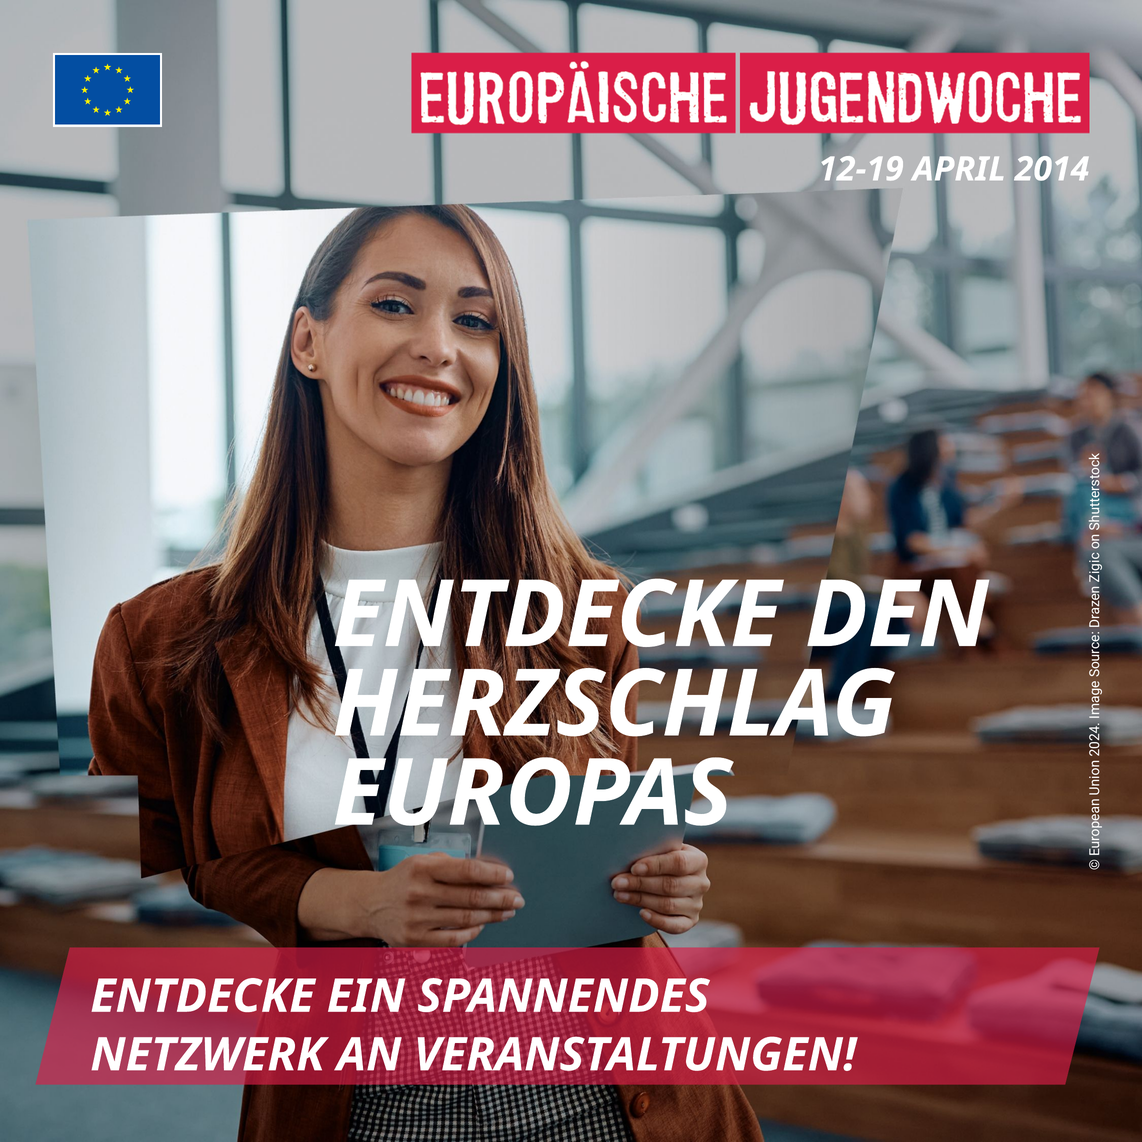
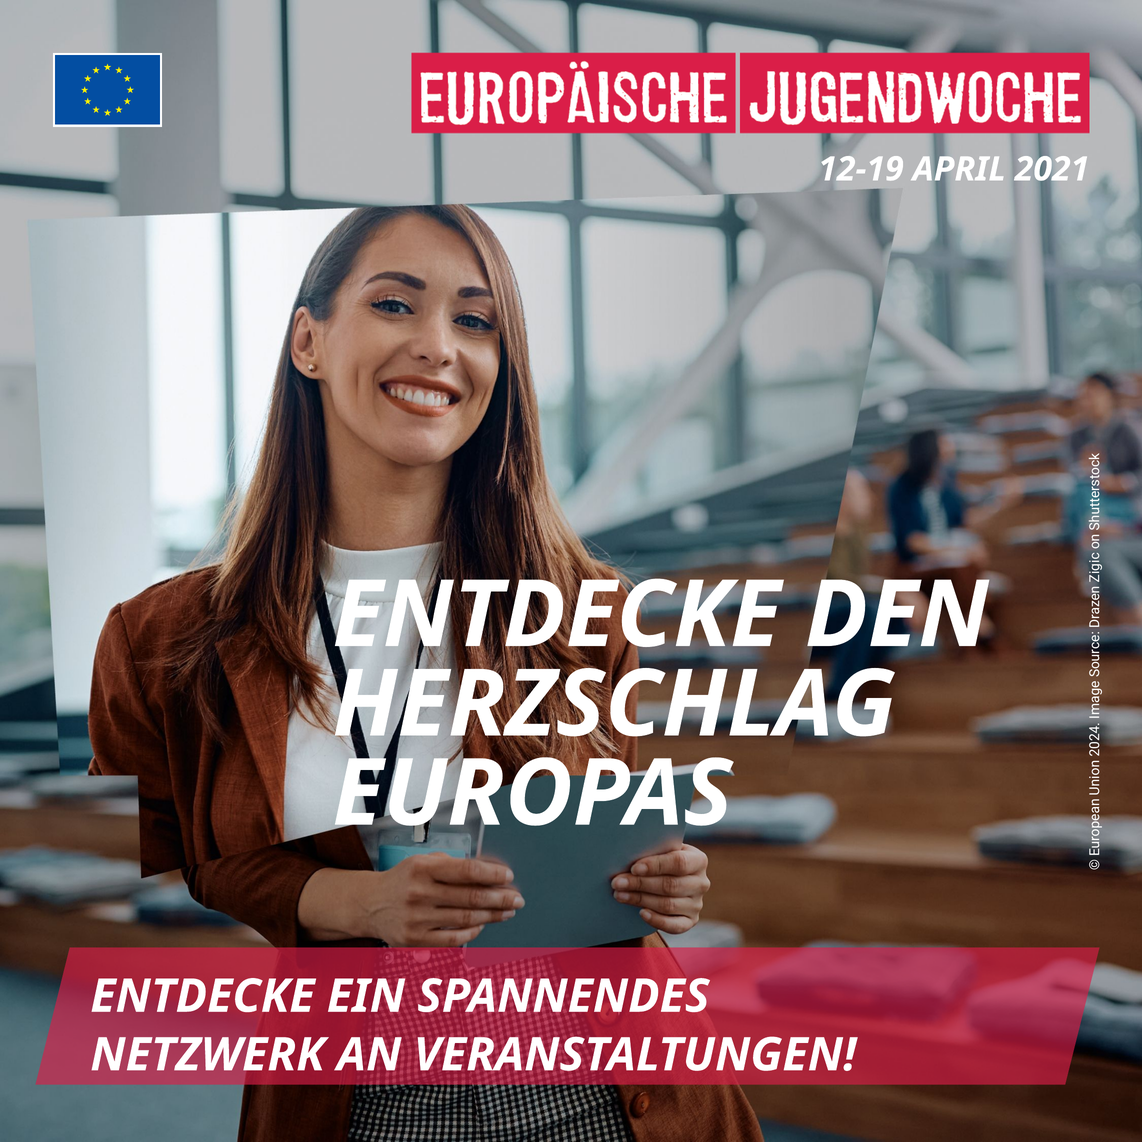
2014: 2014 -> 2021
